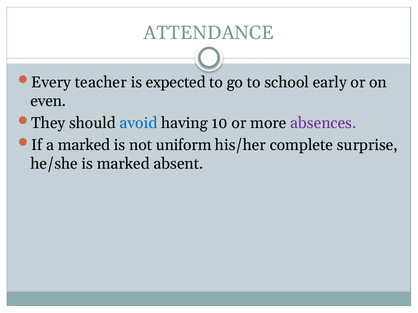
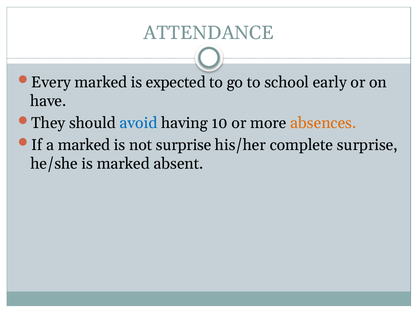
Every teacher: teacher -> marked
even: even -> have
absences colour: purple -> orange
not uniform: uniform -> surprise
